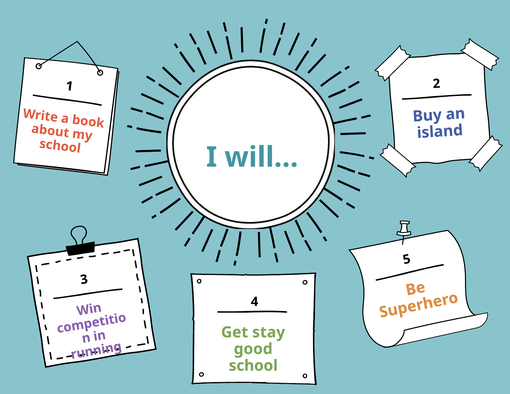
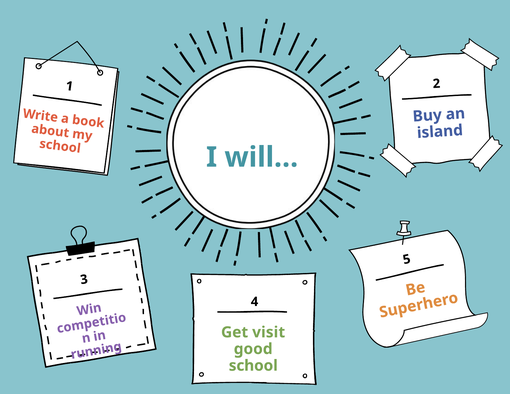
stay: stay -> visit
